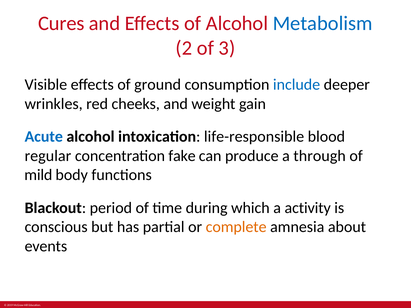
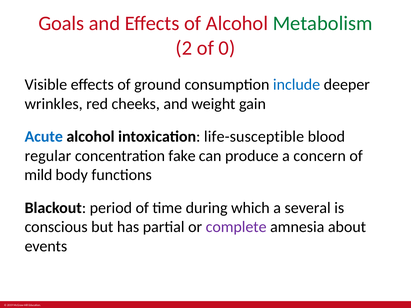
Cures: Cures -> Goals
Metabolism colour: blue -> green
3: 3 -> 0
life-responsible: life-responsible -> life-susceptible
through: through -> concern
activity: activity -> several
complete colour: orange -> purple
